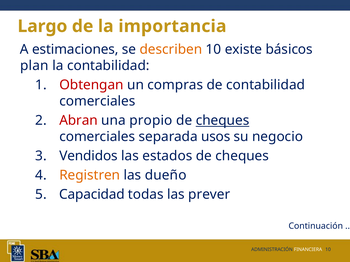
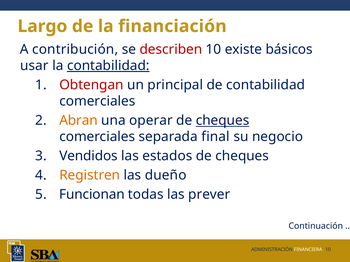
importancia: importancia -> financiación
estimaciones: estimaciones -> contribución
describen colour: orange -> red
plan: plan -> usar
contabilidad at (108, 66) underline: none -> present
compras: compras -> principal
Abran colour: red -> orange
propio: propio -> operar
usos: usos -> final
Capacidad: Capacidad -> Funcionan
